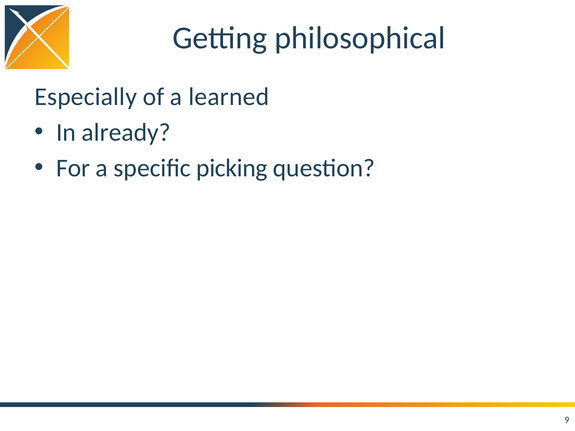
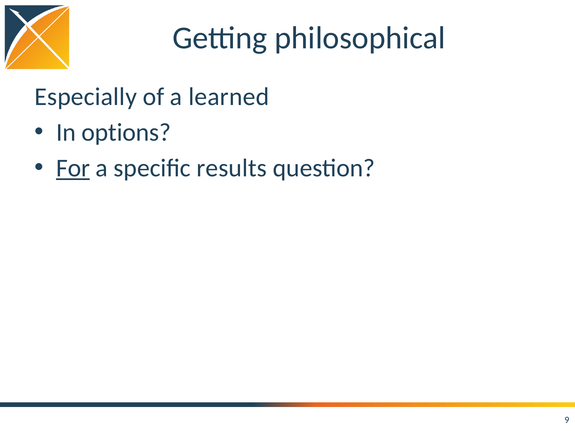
already: already -> options
For underline: none -> present
picking: picking -> results
